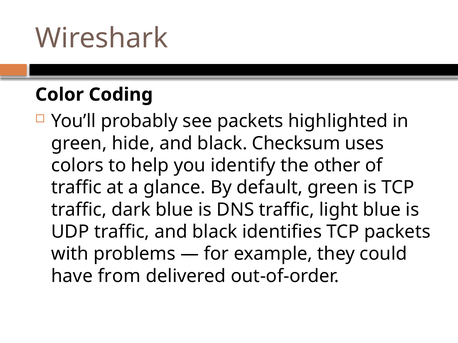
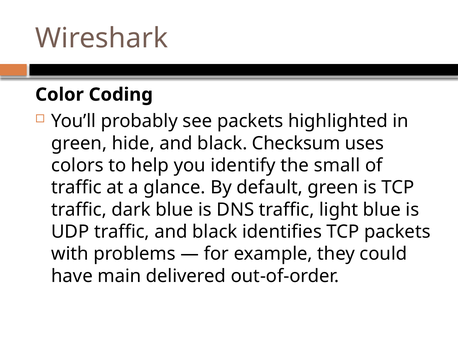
other: other -> small
from: from -> main
